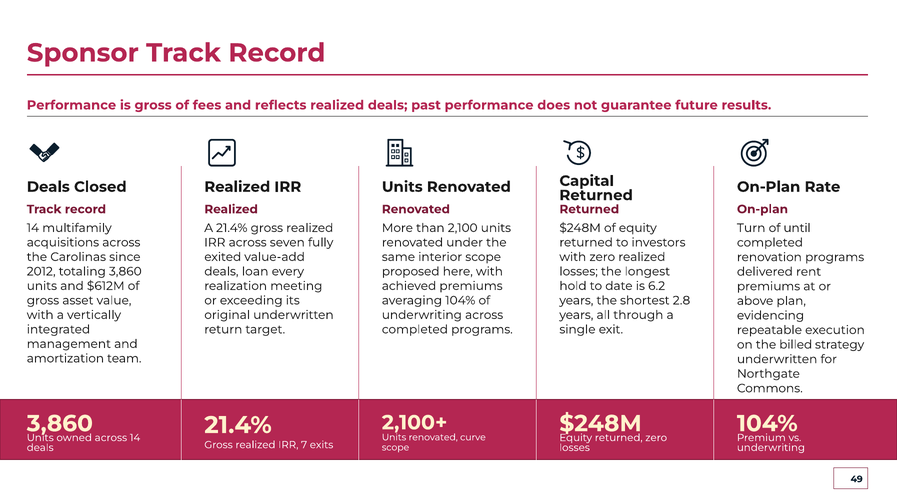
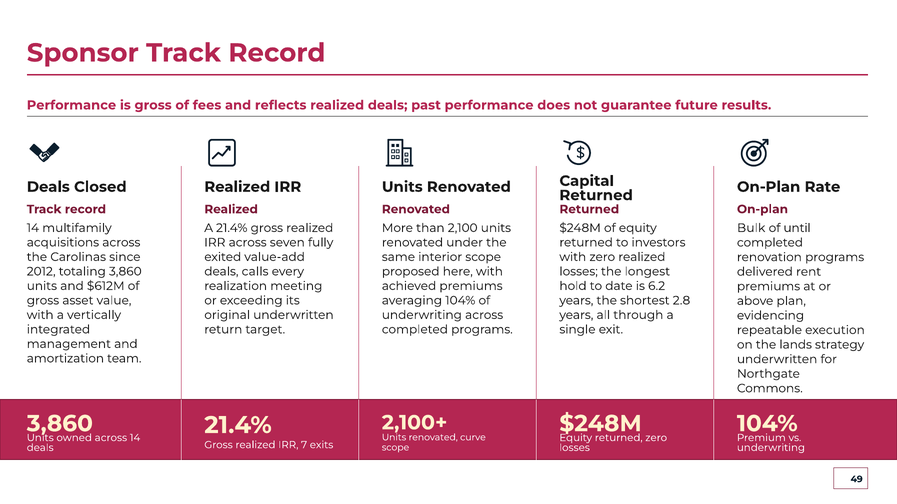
Turn: Turn -> Bulk
loan: loan -> calls
billed: billed -> lands
